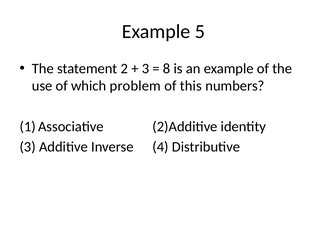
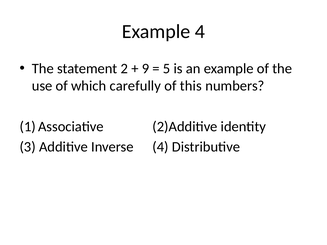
Example 5: 5 -> 4
3 at (145, 69): 3 -> 9
8: 8 -> 5
problem: problem -> carefully
